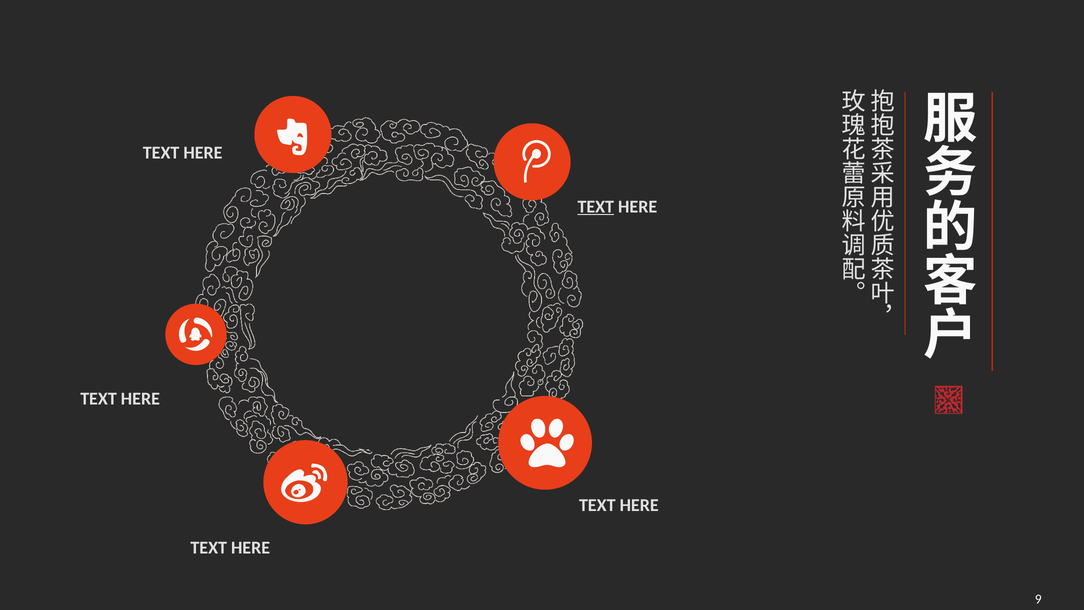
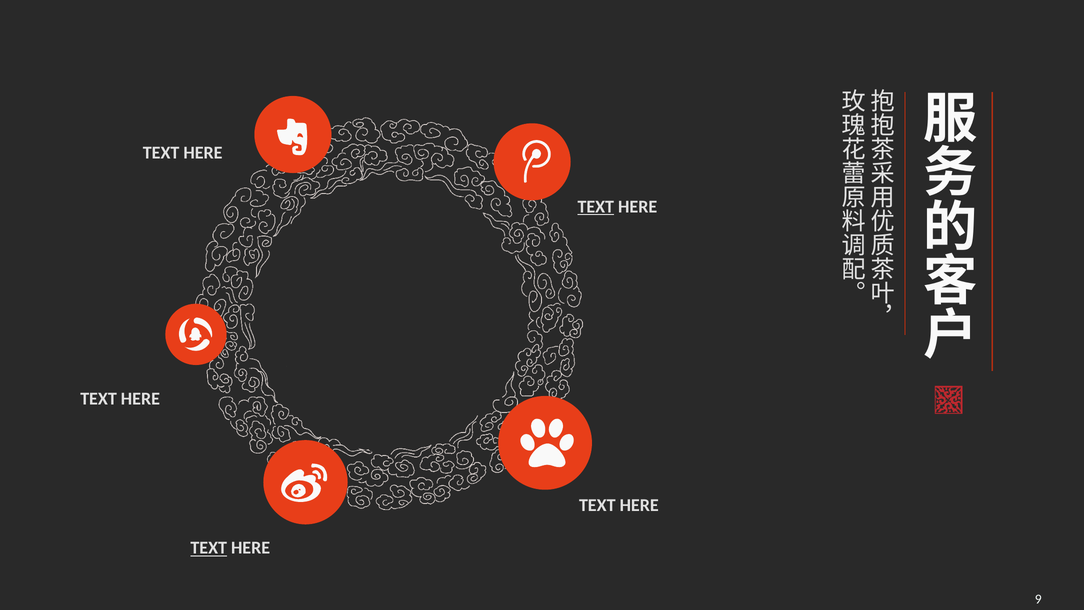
TEXT at (209, 548) underline: none -> present
